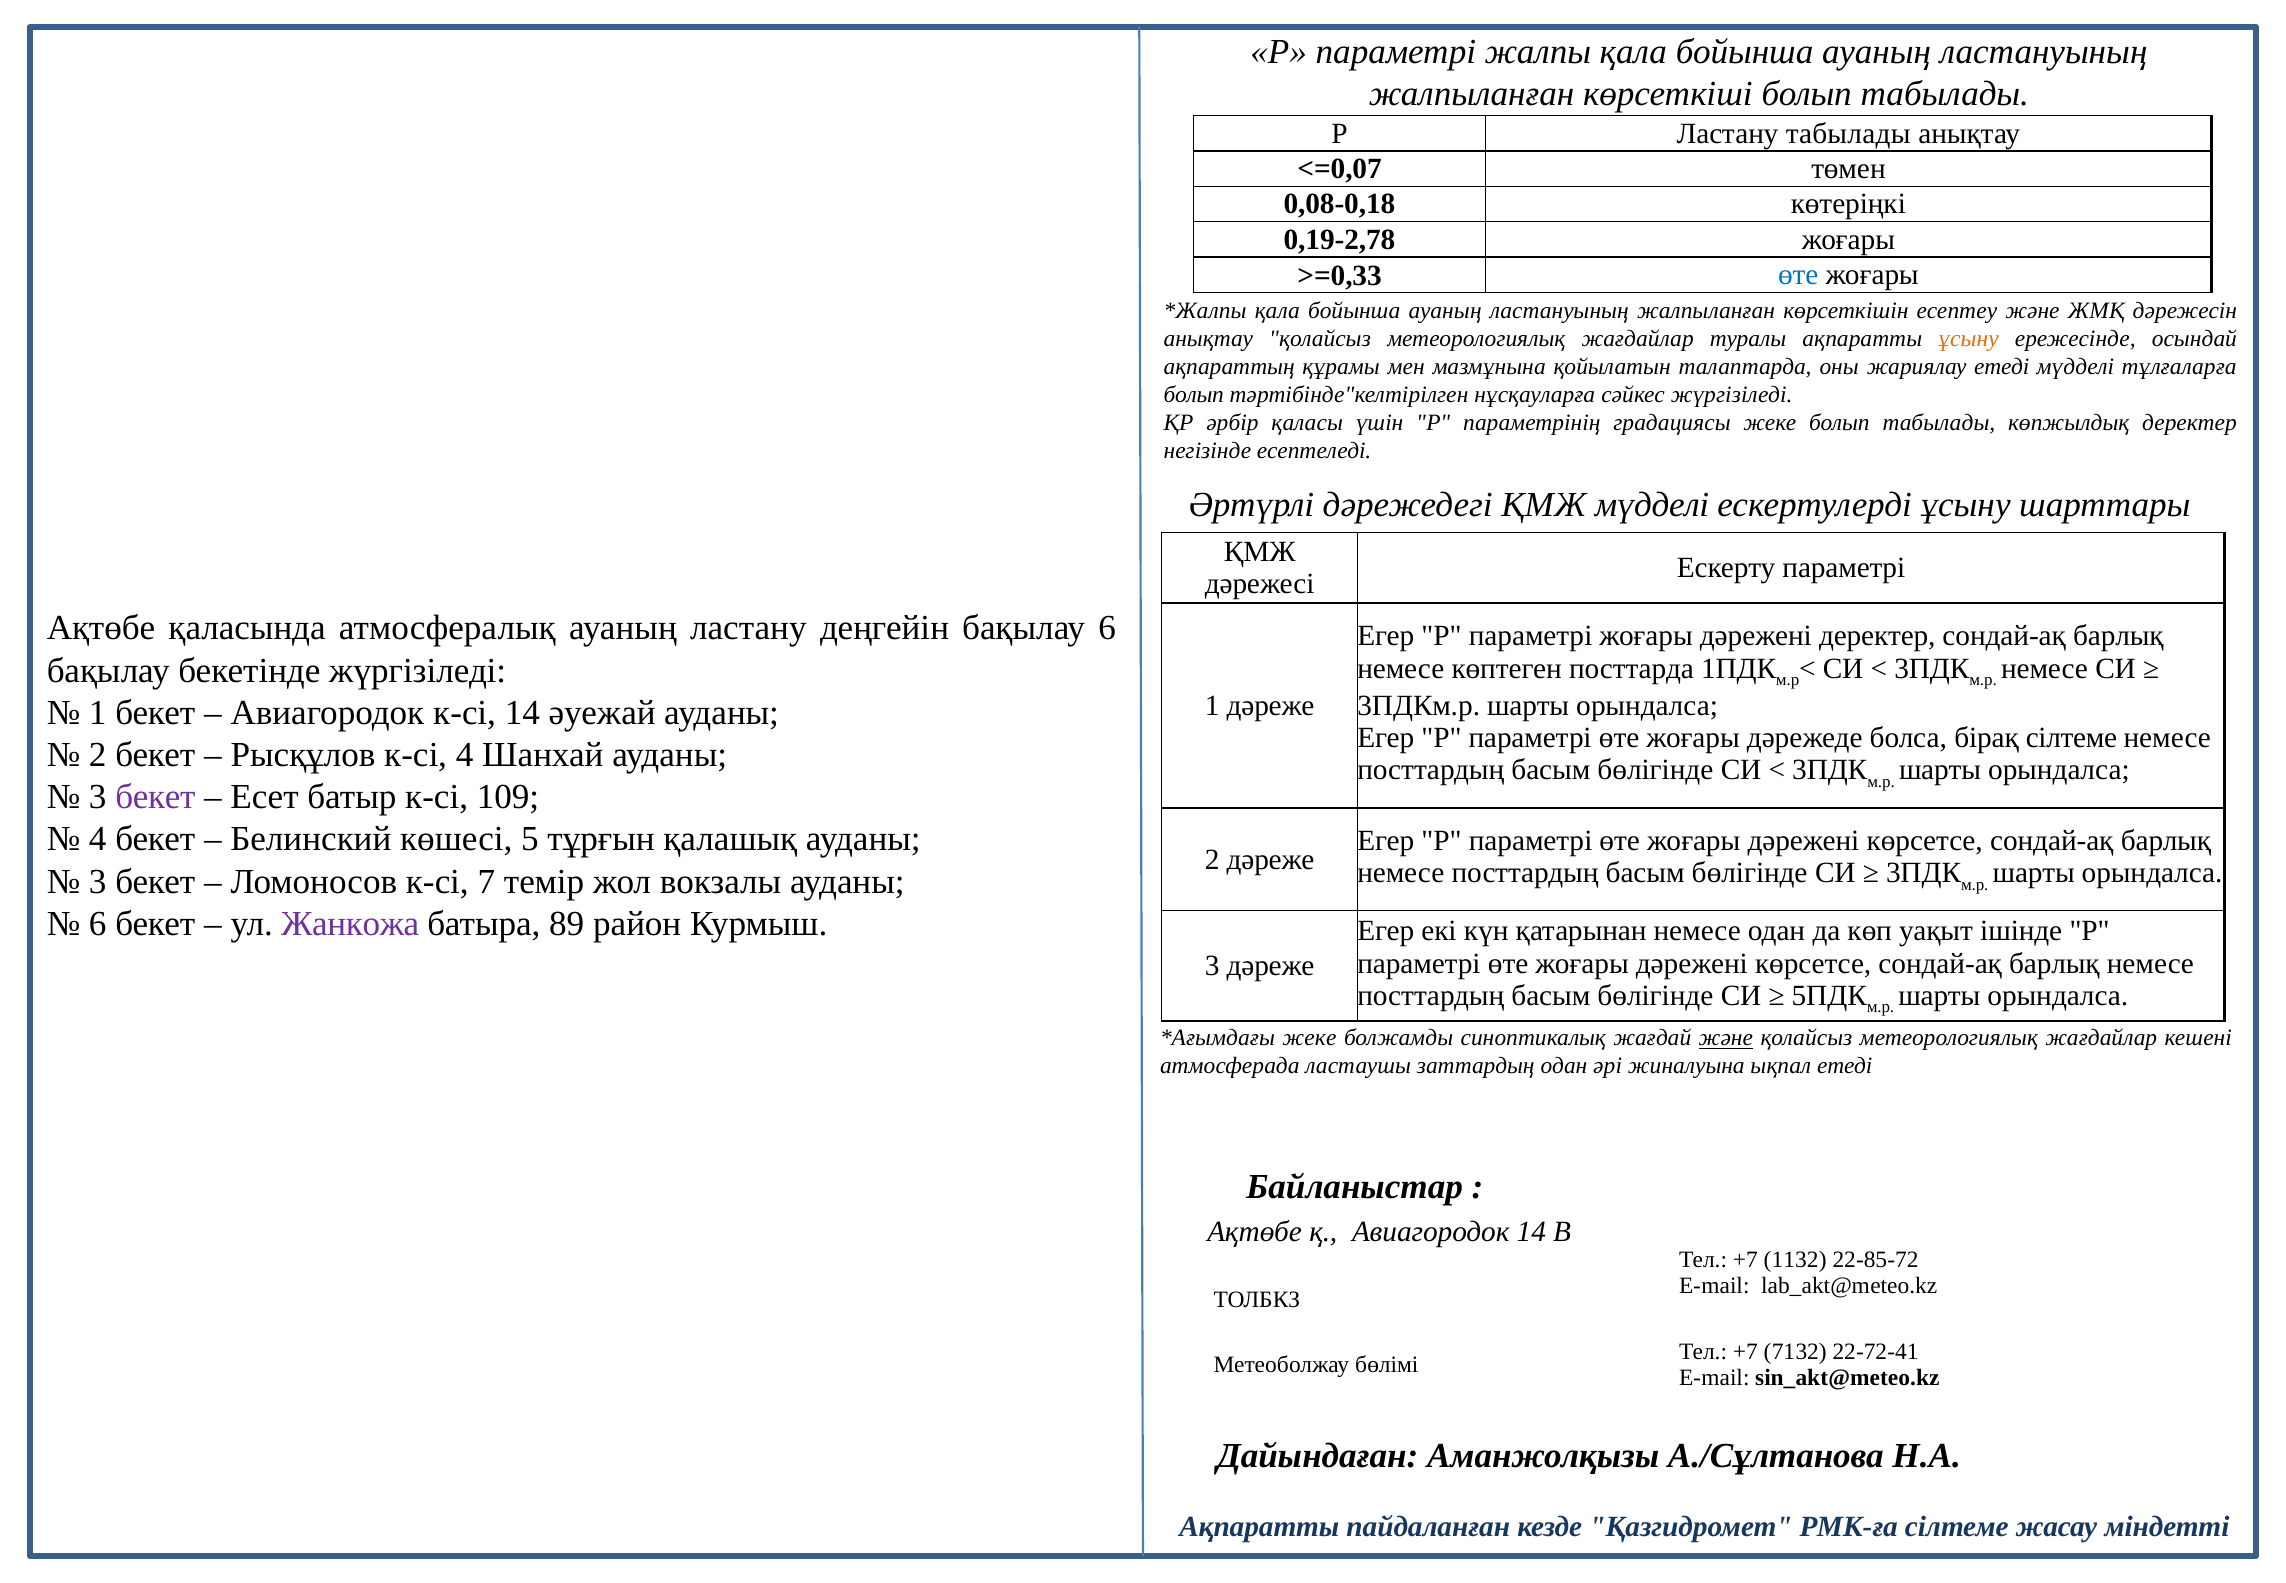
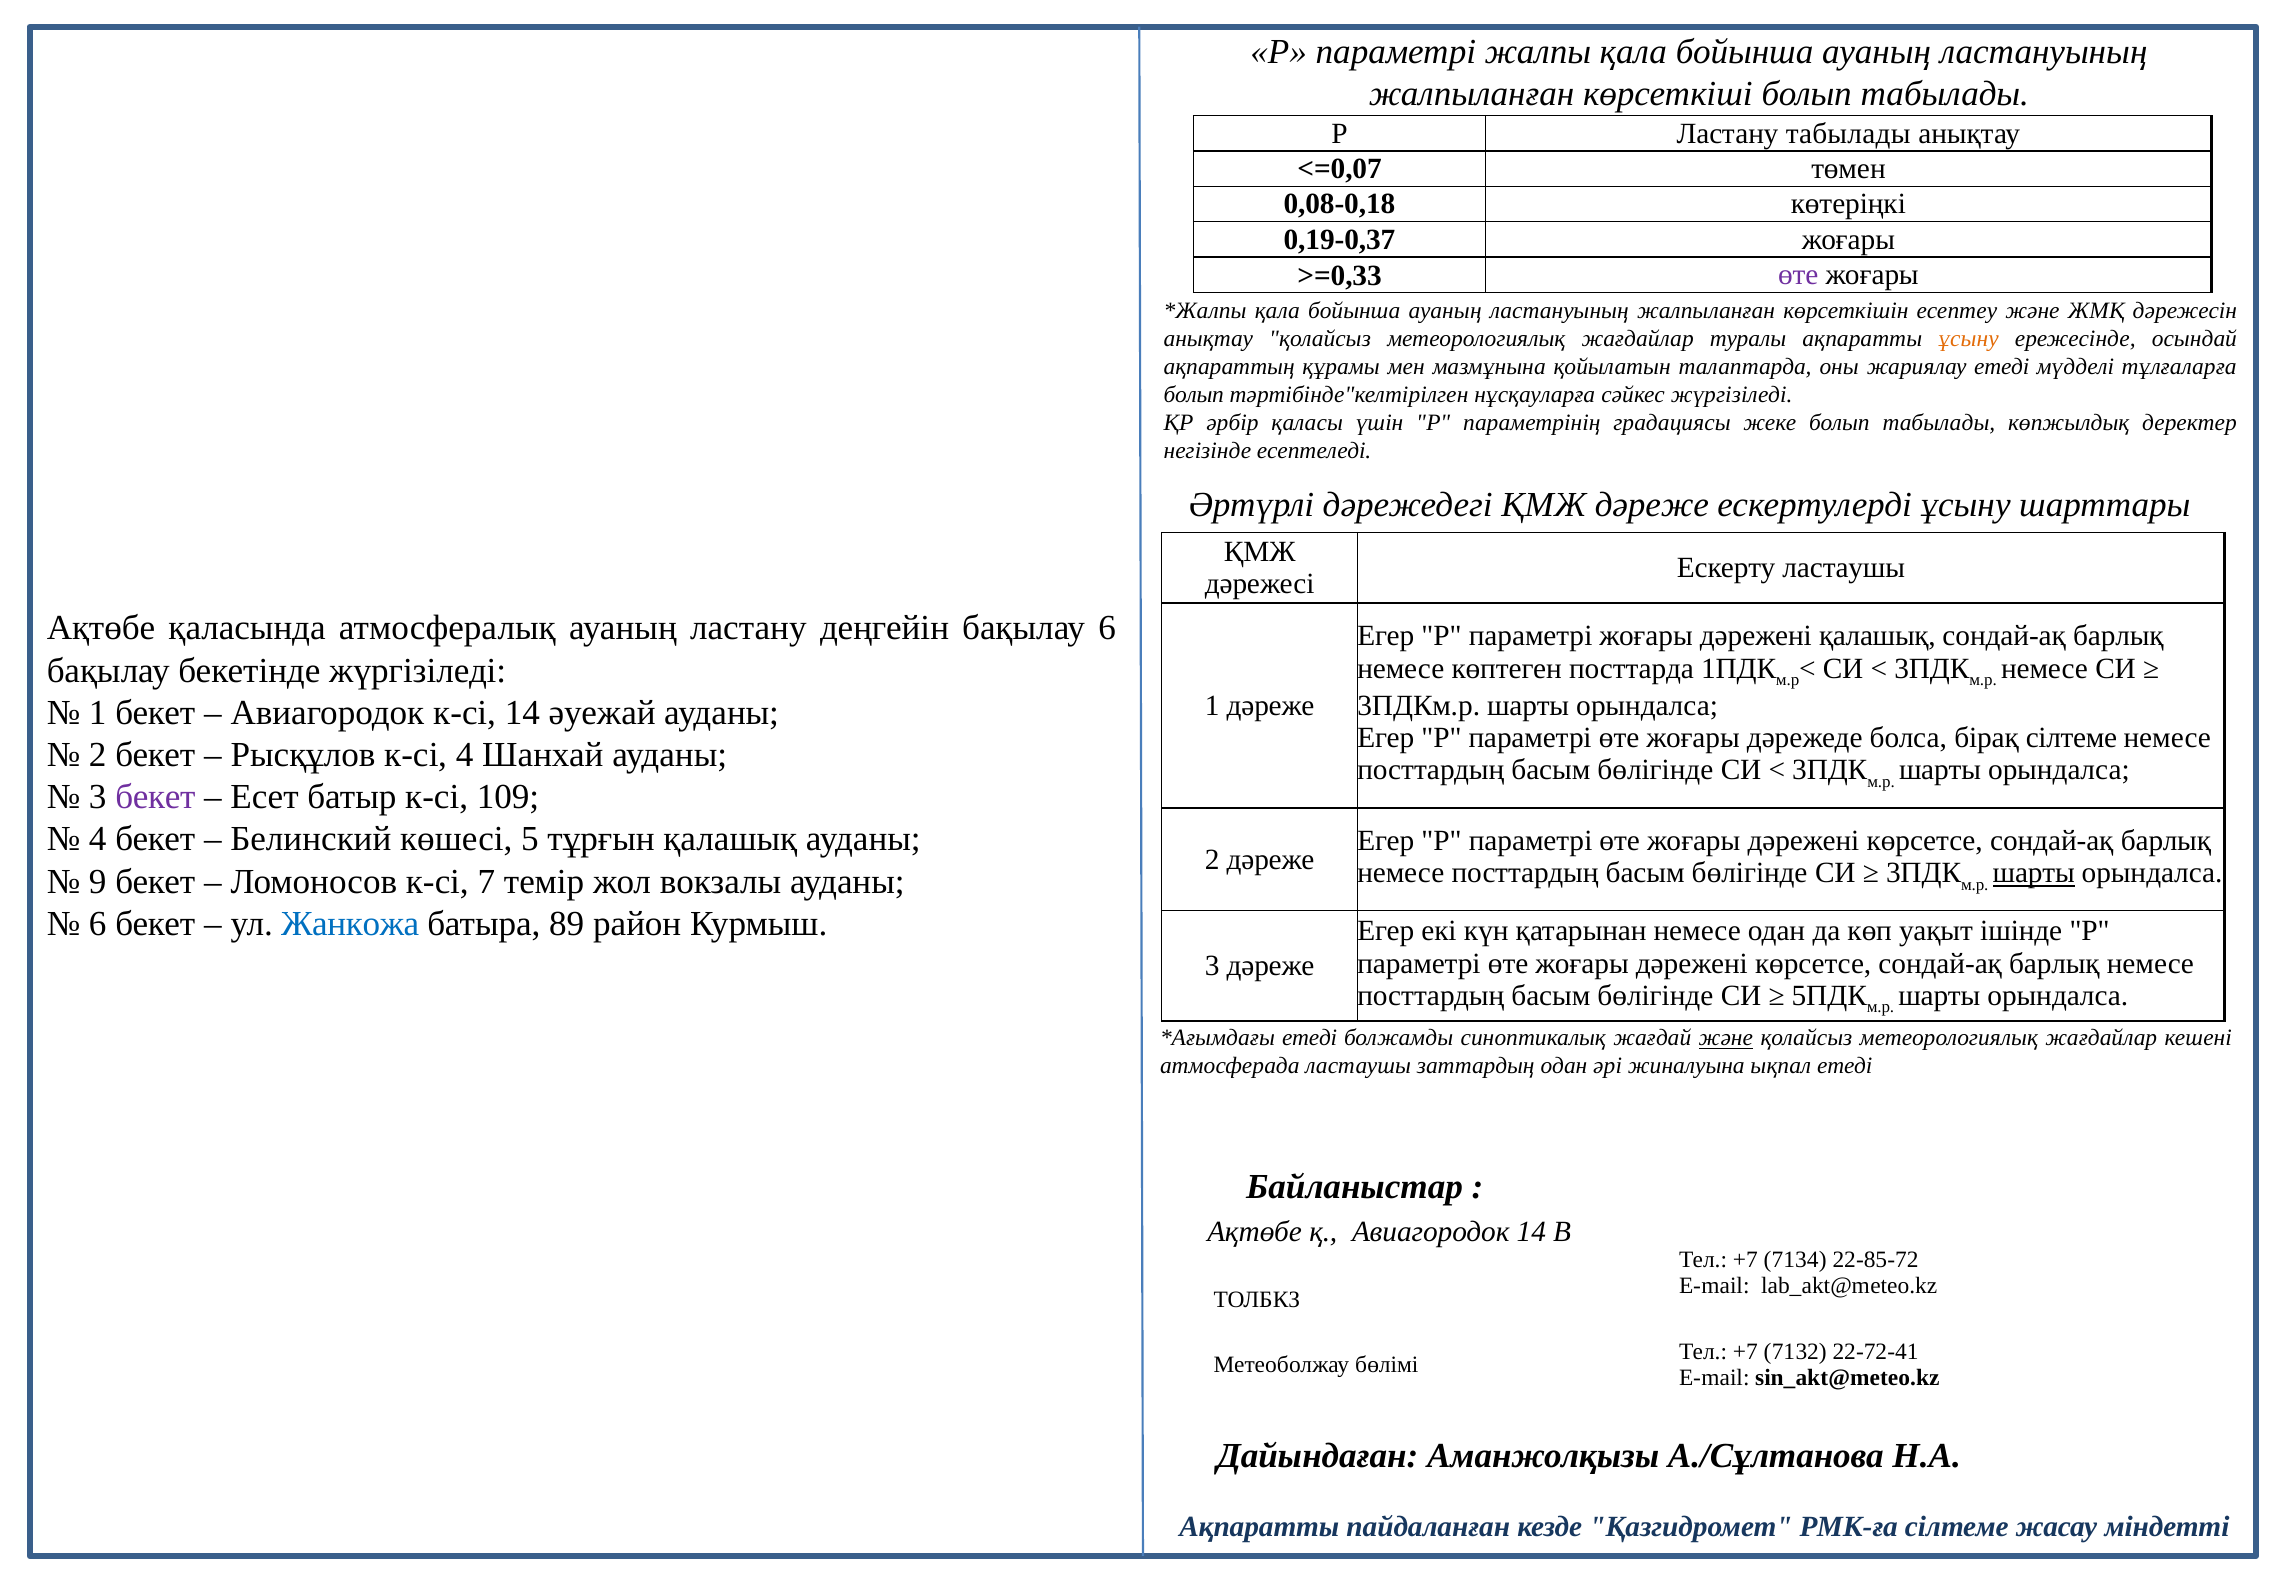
0,19-2,78: 0,19-2,78 -> 0,19-0,37
өте at (1798, 275) colour: blue -> purple
ҚМЖ мүдделі: мүдделі -> дәреже
Ескерту параметрі: параметрі -> ластаушы
дәрежені деректер: деректер -> қалашық
шарты at (2034, 873) underline: none -> present
3 at (98, 881): 3 -> 9
Жанкожа colour: purple -> blue
жеке at (1309, 1038): жеке -> етеді
1132: 1132 -> 7134
